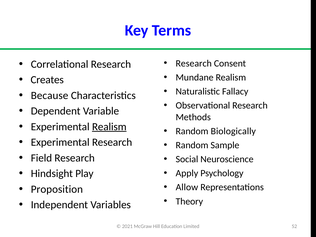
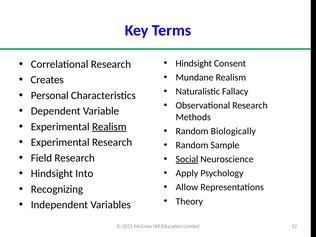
Research at (194, 63): Research -> Hindsight
Because: Because -> Personal
Social underline: none -> present
Play: Play -> Into
Proposition: Proposition -> Recognizing
